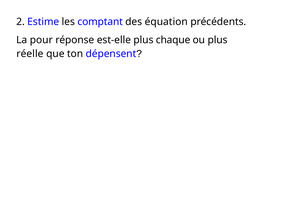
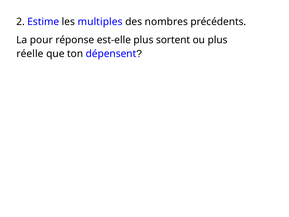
comptant: comptant -> multiples
équation: équation -> nombres
chaque: chaque -> sortent
